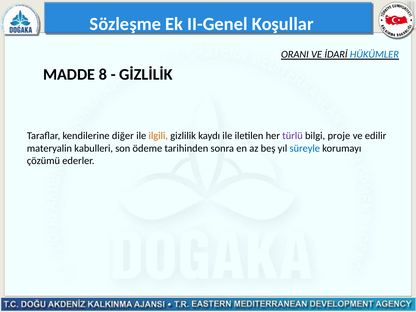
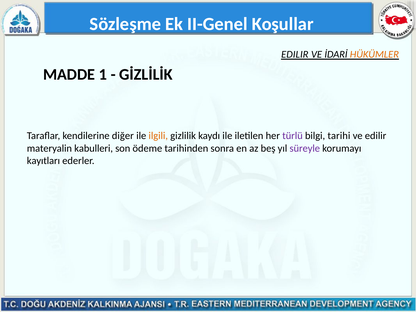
ORANI at (295, 54): ORANI -> EDILIR
HÜKÜMLER colour: blue -> orange
8: 8 -> 1
proje: proje -> tarihi
süreyle colour: blue -> purple
çözümü: çözümü -> kayıtları
